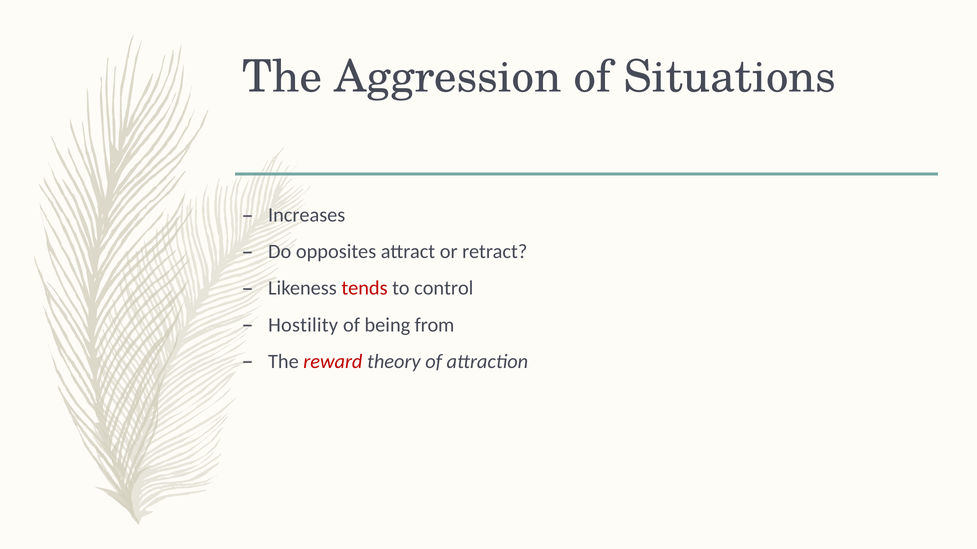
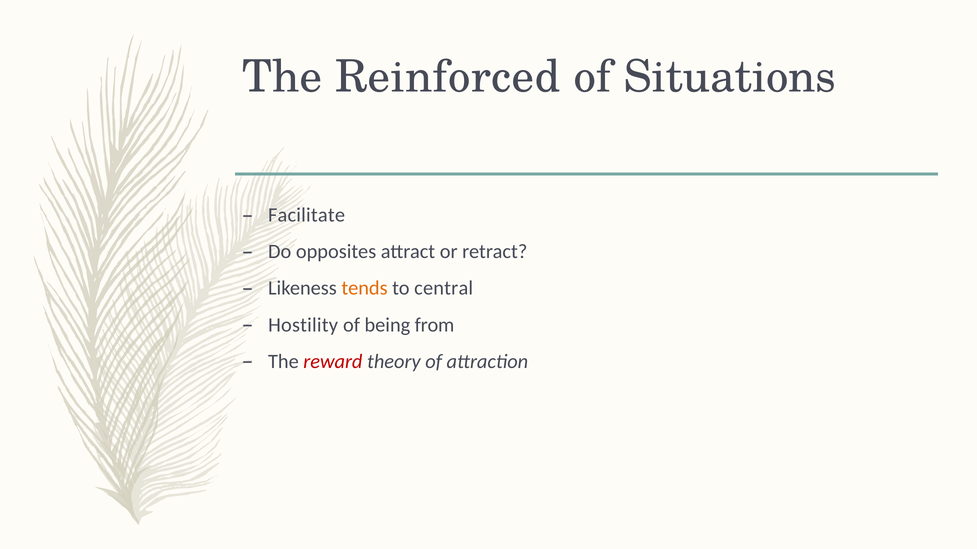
Aggression: Aggression -> Reinforced
Increases: Increases -> Facilitate
tends colour: red -> orange
control: control -> central
